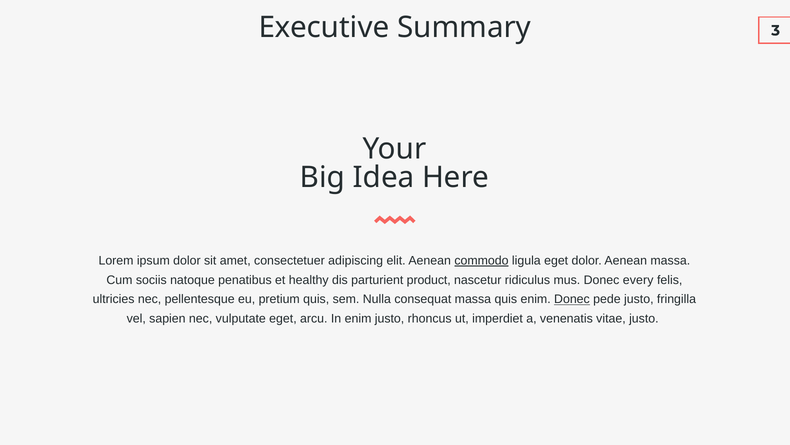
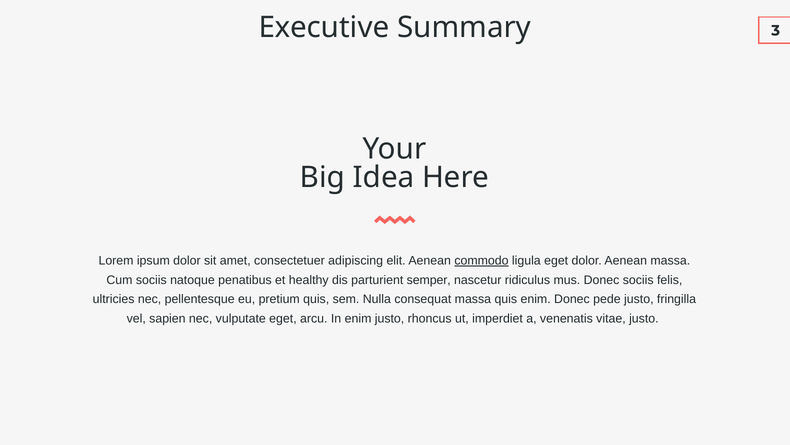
product: product -> semper
Donec every: every -> sociis
Donec at (572, 299) underline: present -> none
